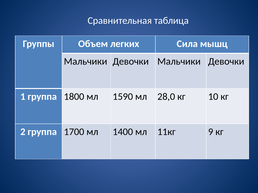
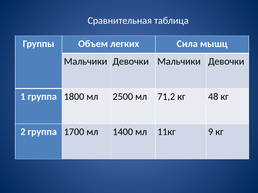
1590: 1590 -> 2500
28,0: 28,0 -> 71,2
10: 10 -> 48
